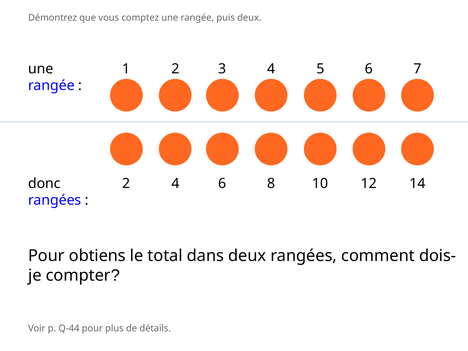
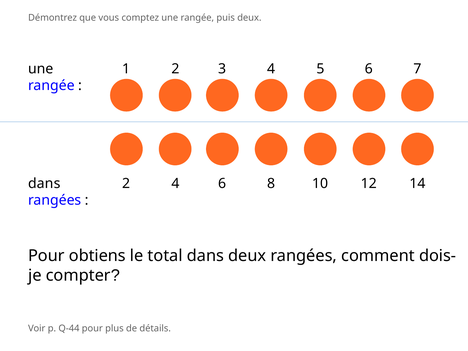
donc at (44, 183): donc -> dans
